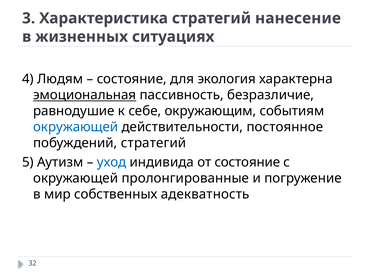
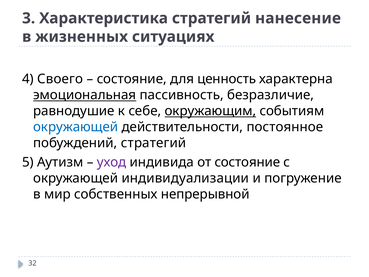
Людям: Людям -> Своего
экология: экология -> ценность
окружающим underline: none -> present
уход colour: blue -> purple
пролонгированные: пролонгированные -> индивидуализации
адекватность: адекватность -> непрерывной
